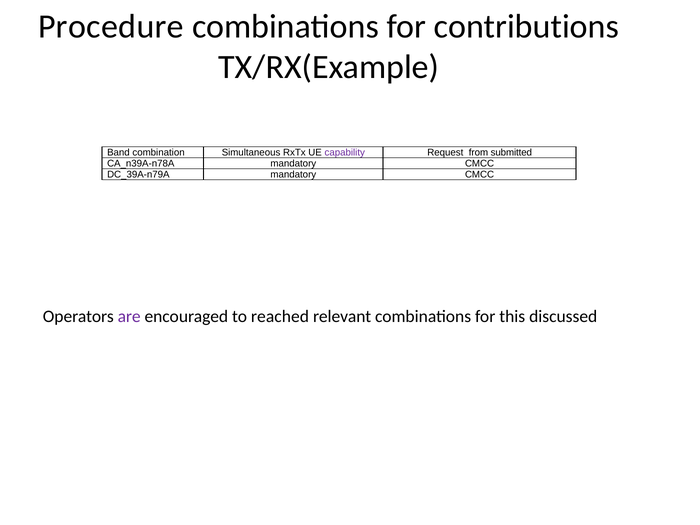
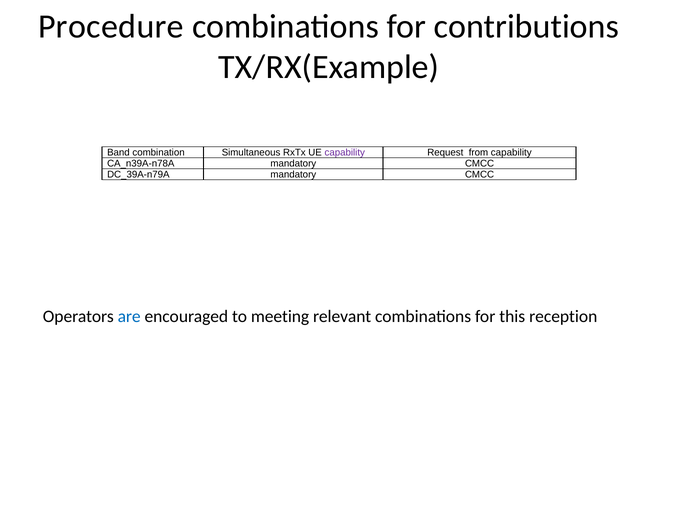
from submitted: submitted -> capability
are colour: purple -> blue
reached: reached -> meeting
discussed: discussed -> reception
